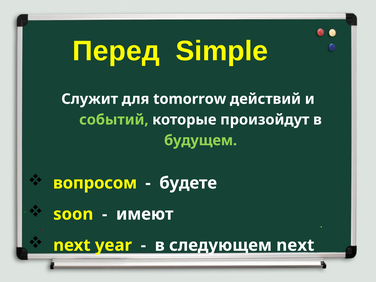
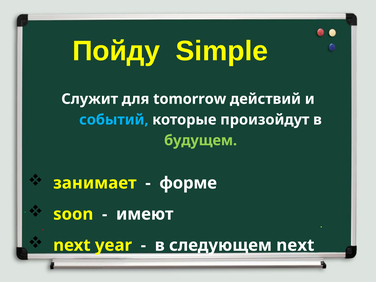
Перед: Перед -> Пойду
событий colour: light green -> light blue
вопросом: вопросом -> занимает
будете: будете -> форме
